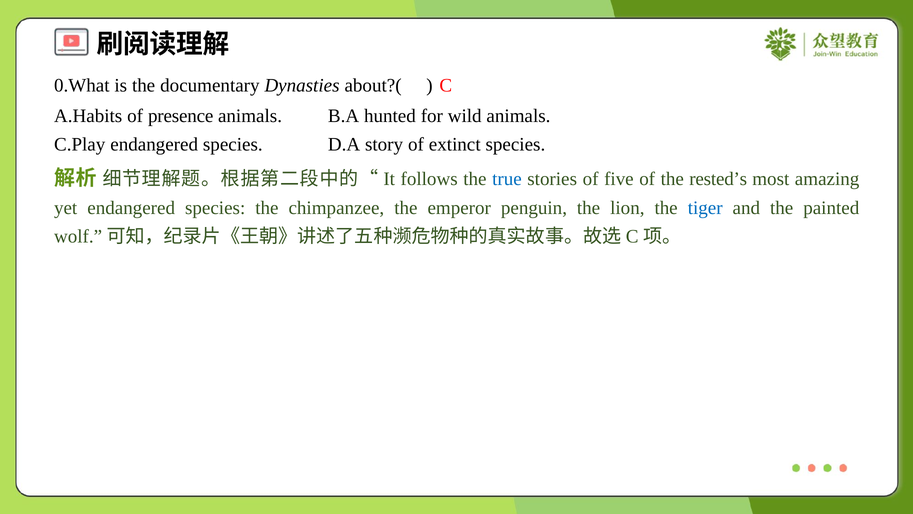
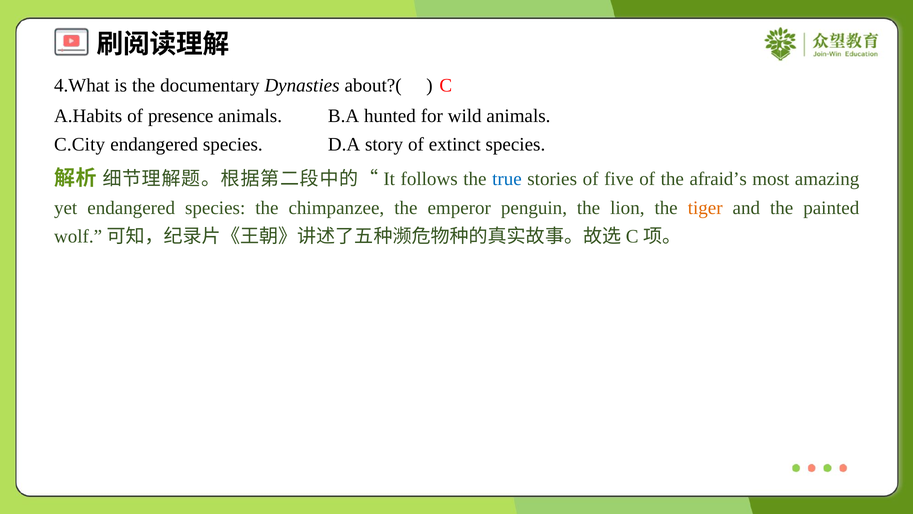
0.What: 0.What -> 4.What
C.Play: C.Play -> C.City
rested’s: rested’s -> afraid’s
tiger colour: blue -> orange
